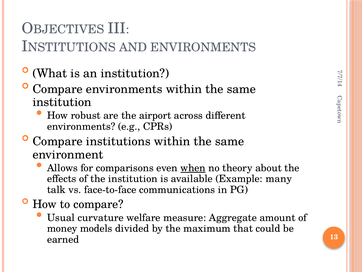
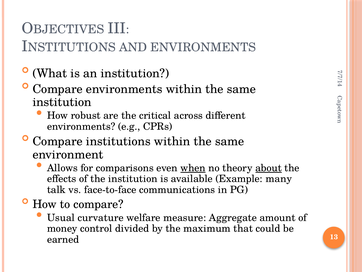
airport: airport -> critical
about underline: none -> present
models: models -> control
